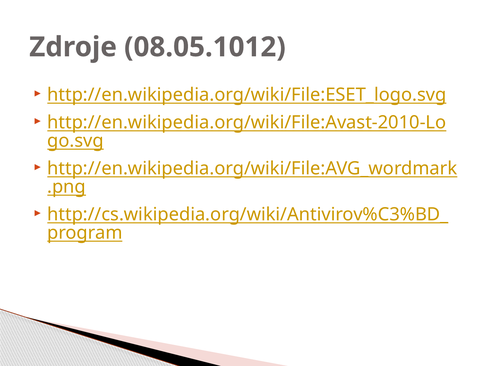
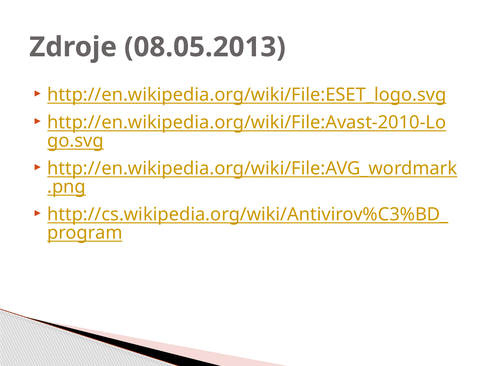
08.05.1012: 08.05.1012 -> 08.05.2013
